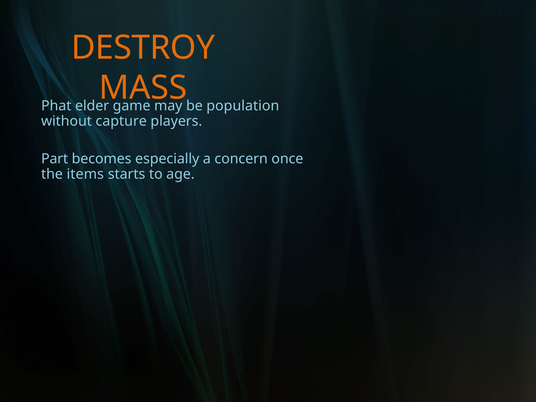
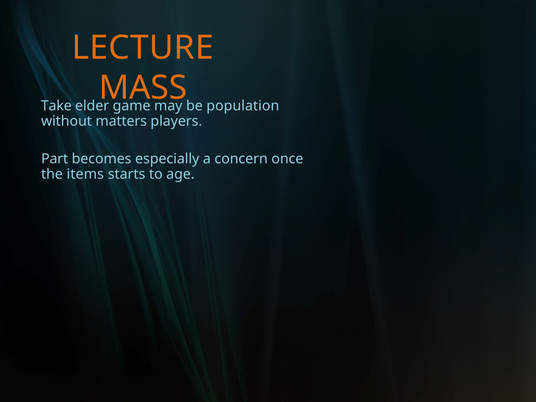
DESTROY: DESTROY -> LECTURE
Phat: Phat -> Take
capture: capture -> matters
